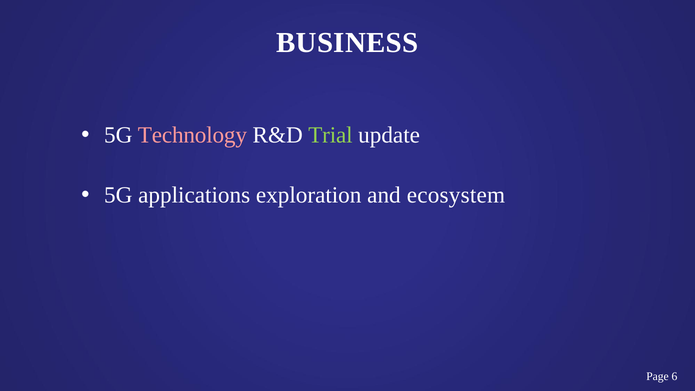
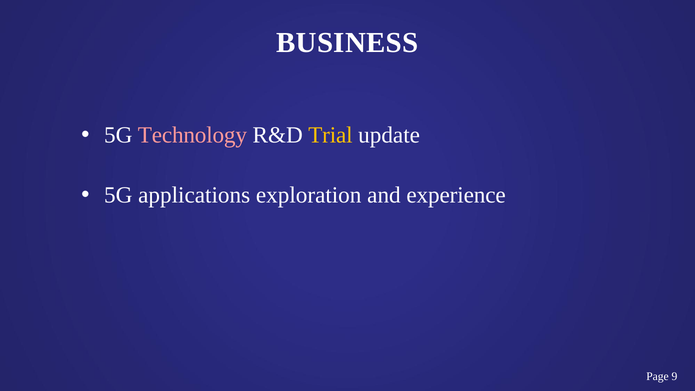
Trial colour: light green -> yellow
ecosystem: ecosystem -> experience
6: 6 -> 9
